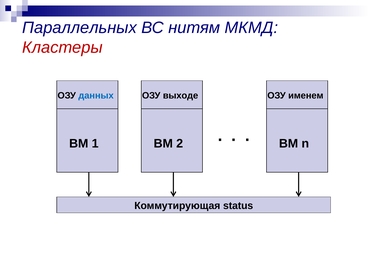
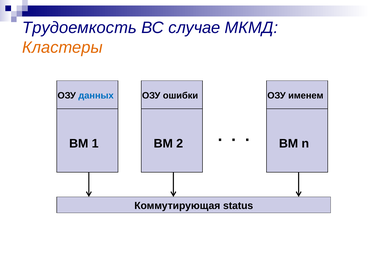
Параллельных: Параллельных -> Трудоемкость
нитям: нитям -> случае
Кластеры colour: red -> orange
выходе: выходе -> ошибки
